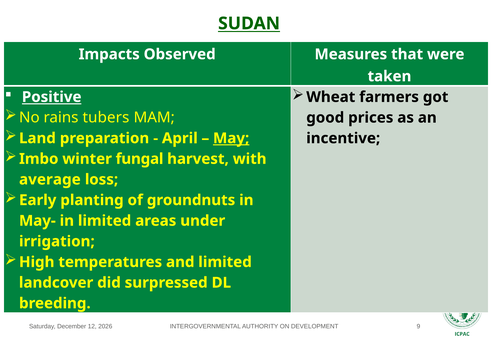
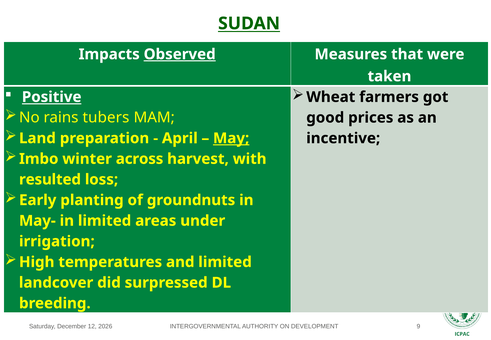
Observed underline: none -> present
fungal: fungal -> across
average: average -> resulted
